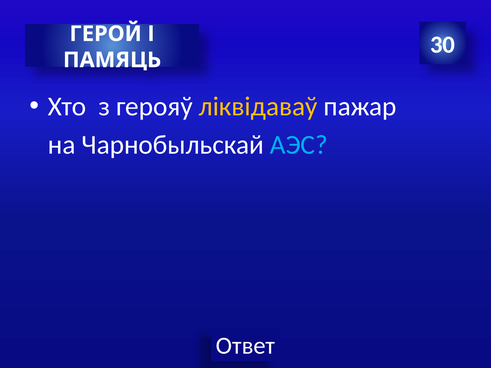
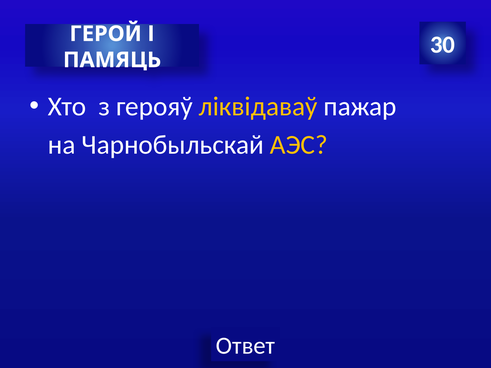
АЭС colour: light blue -> yellow
